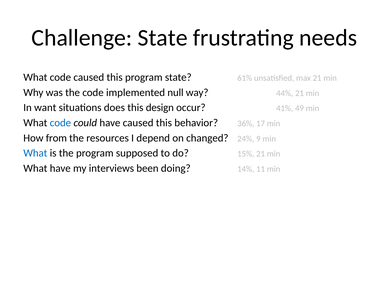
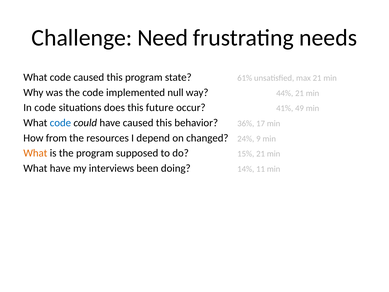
Challenge State: State -> Need
In want: want -> code
design: design -> future
What at (35, 153) colour: blue -> orange
